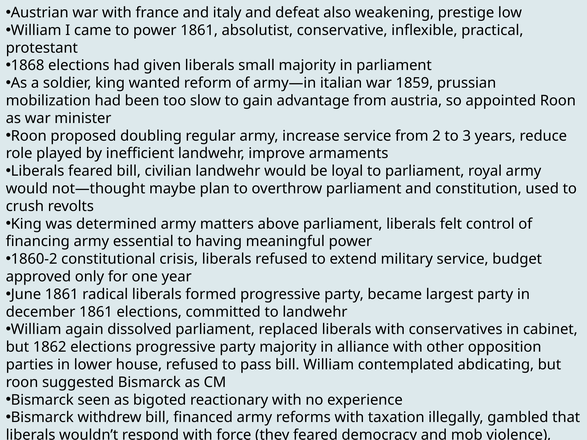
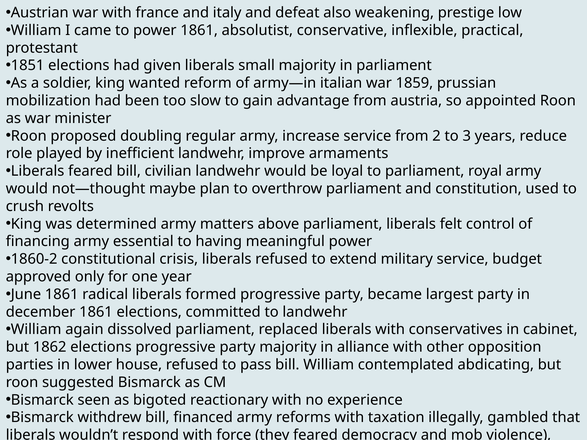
1868: 1868 -> 1851
